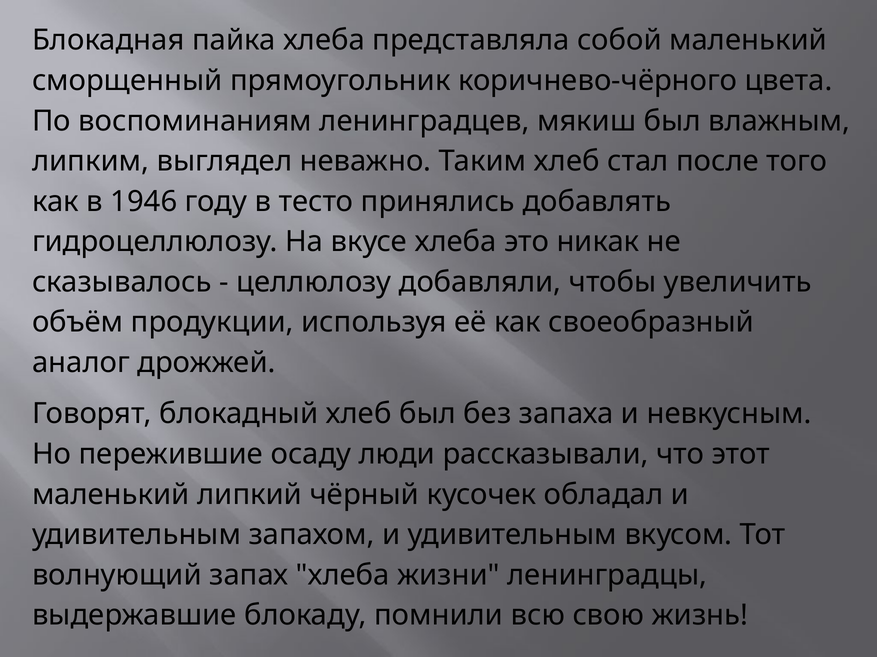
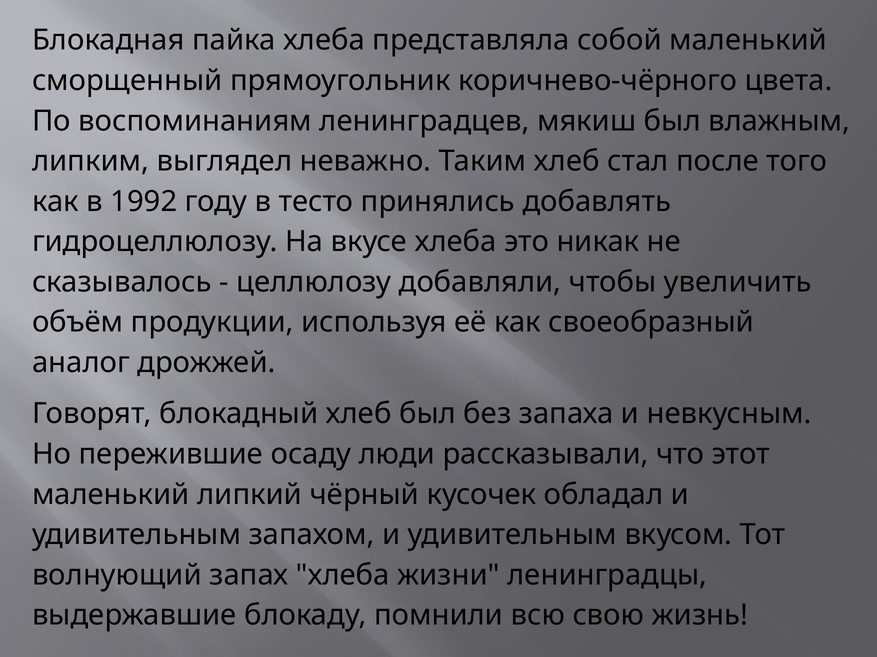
1946: 1946 -> 1992
